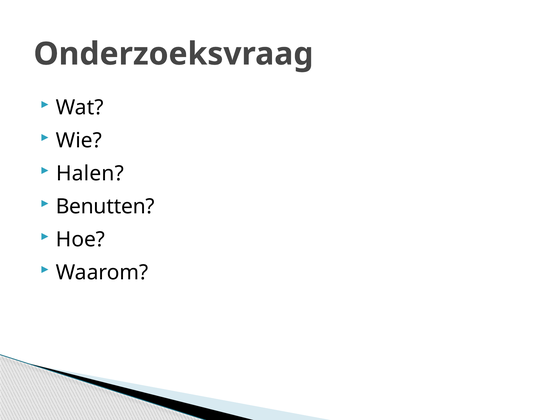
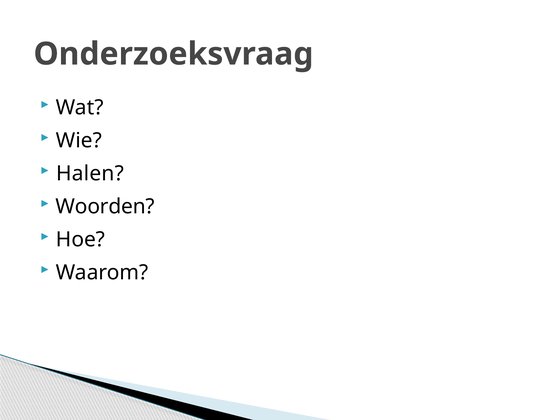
Benutten: Benutten -> Woorden
